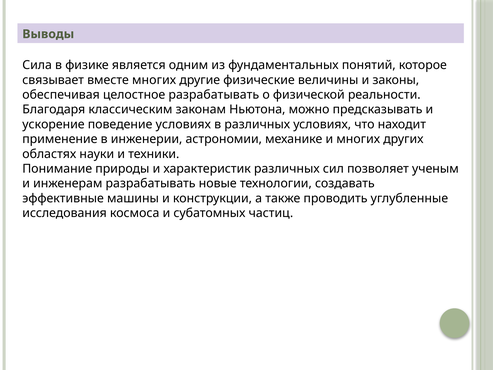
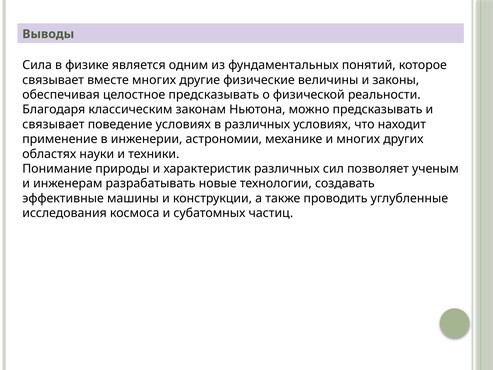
целостное разрабатывать: разрабатывать -> предсказывать
ускорение at (53, 124): ускорение -> связывает
